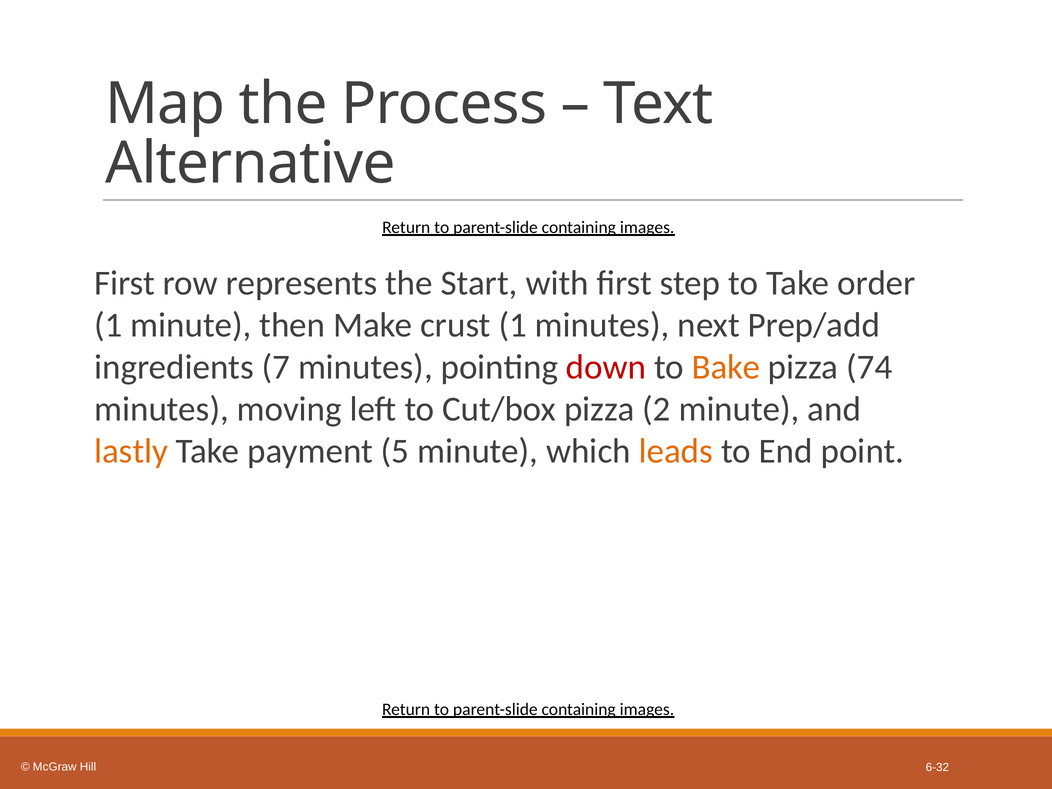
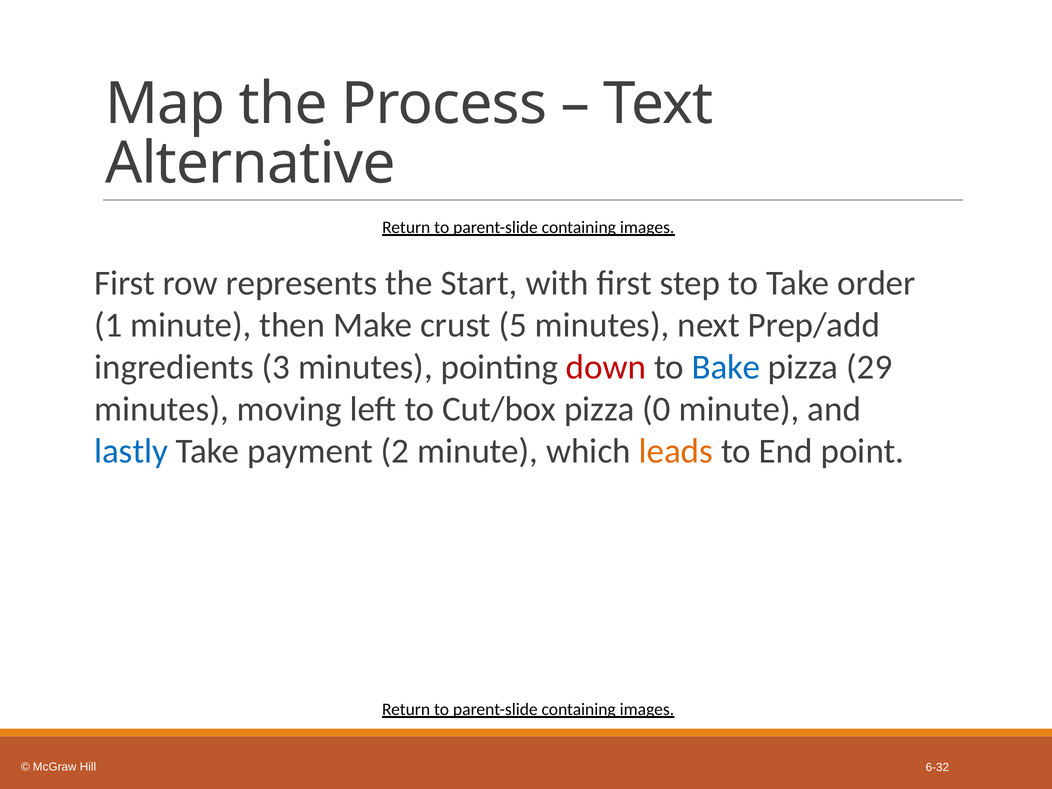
crust 1: 1 -> 5
7: 7 -> 3
Bake colour: orange -> blue
74: 74 -> 29
2: 2 -> 0
lastly colour: orange -> blue
5: 5 -> 2
